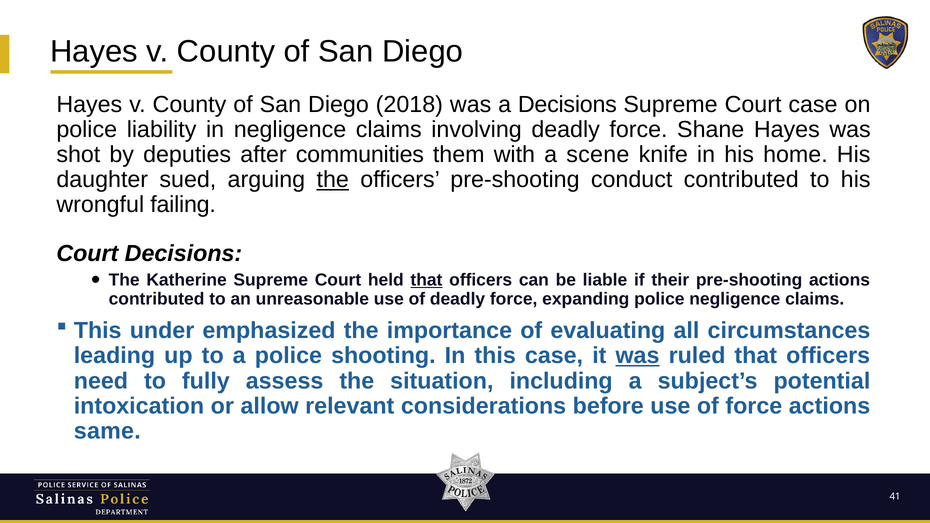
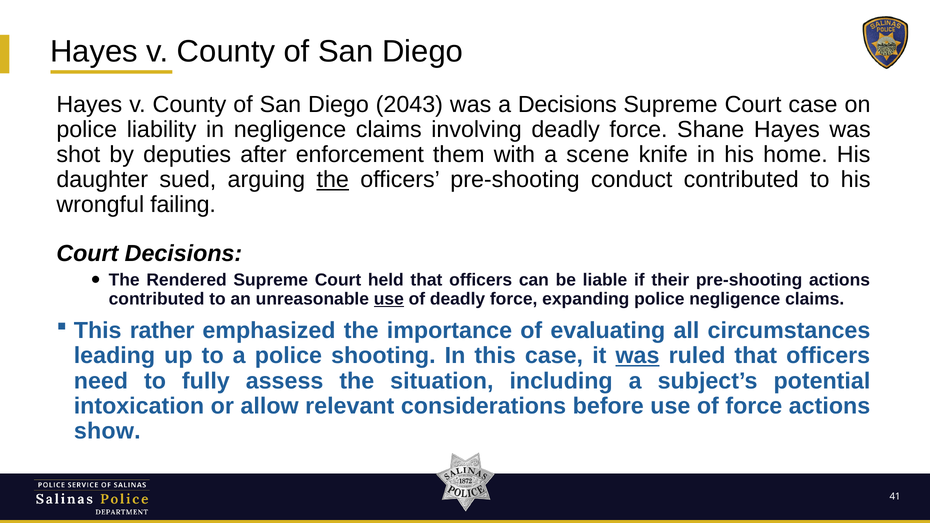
2018: 2018 -> 2043
communities: communities -> enforcement
Katherine: Katherine -> Rendered
that at (426, 280) underline: present -> none
use at (389, 299) underline: none -> present
under: under -> rather
same: same -> show
